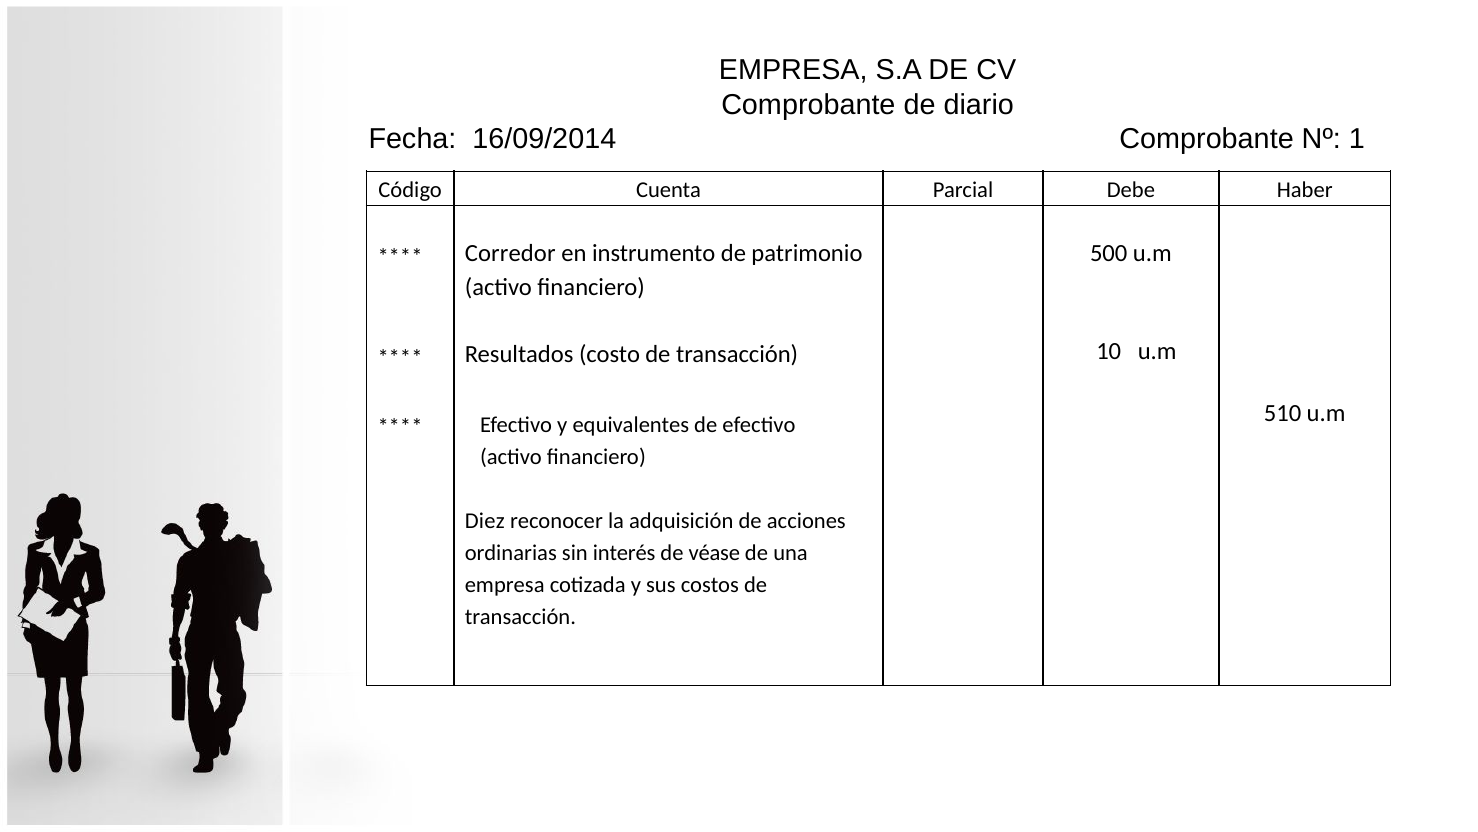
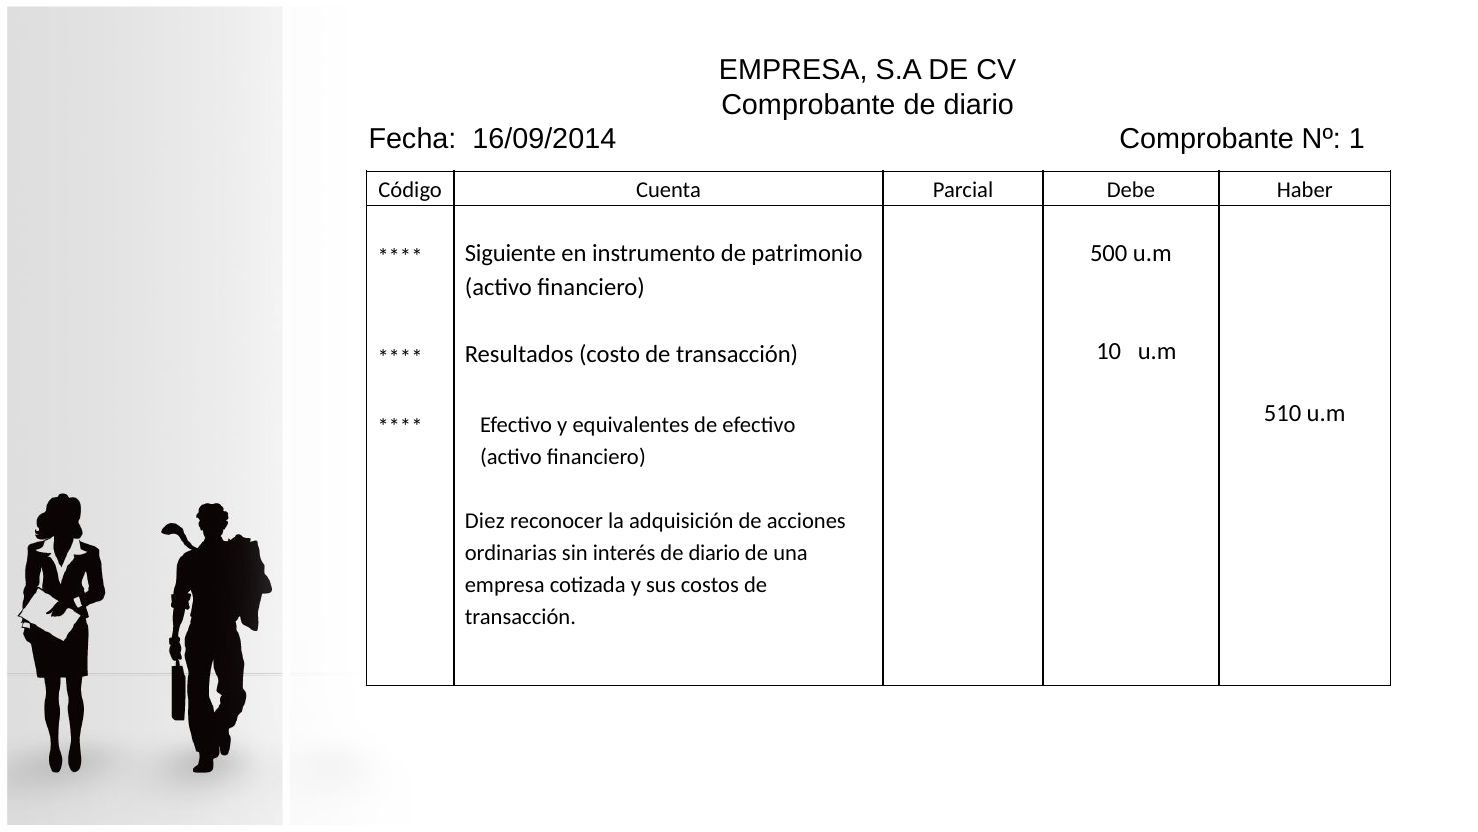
Corredor: Corredor -> Siguiente
véase at (714, 553): véase -> diario
